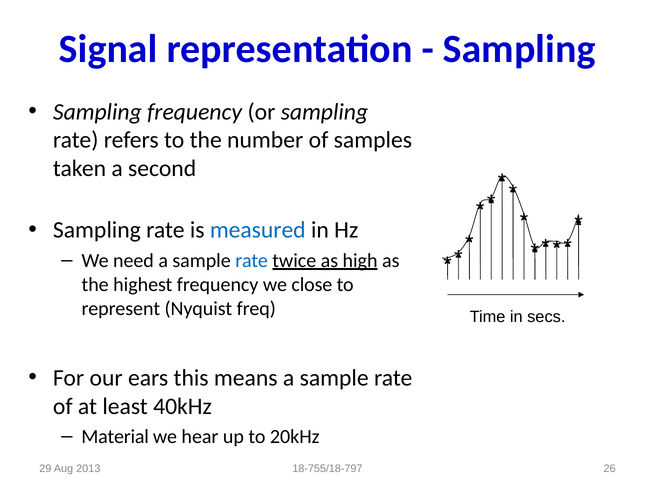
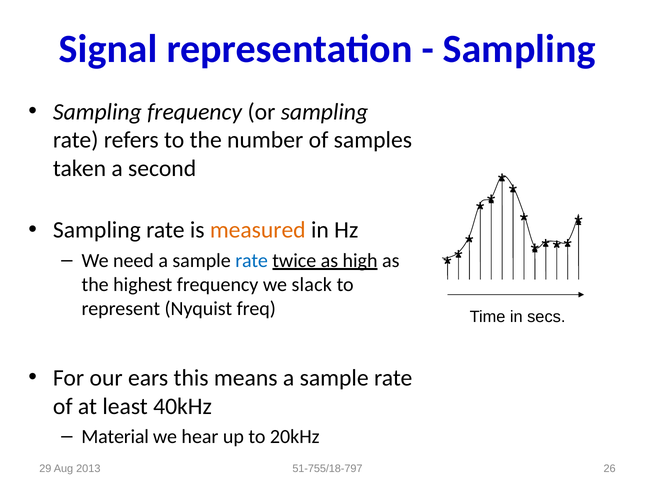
measured colour: blue -> orange
close: close -> slack
18-755/18-797: 18-755/18-797 -> 51-755/18-797
